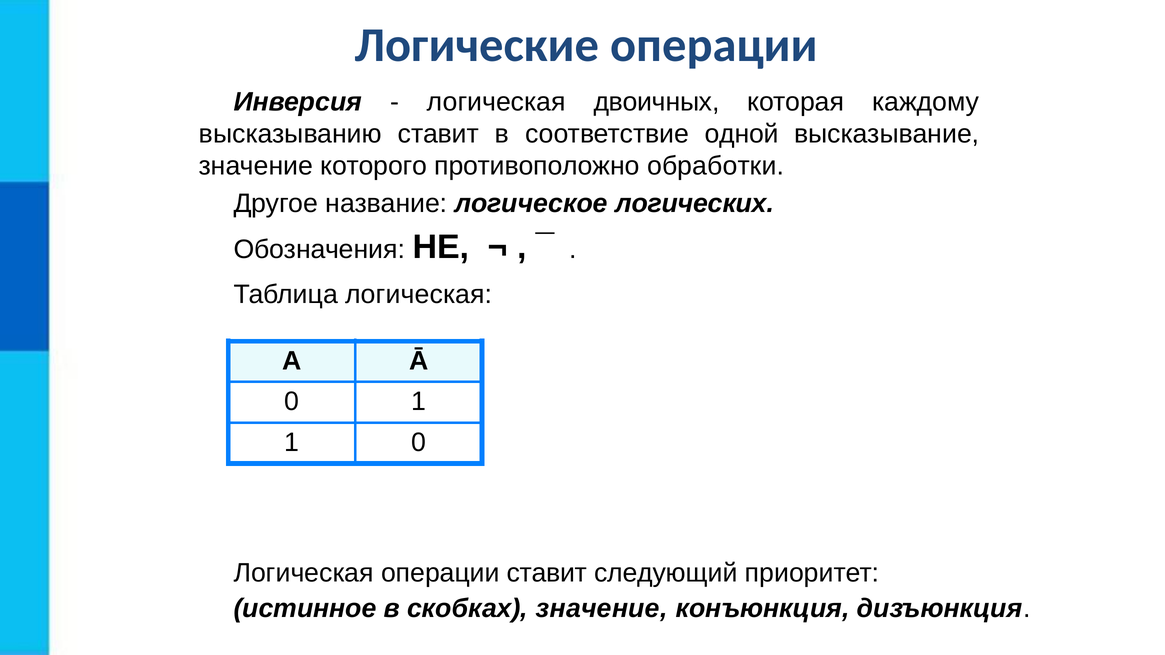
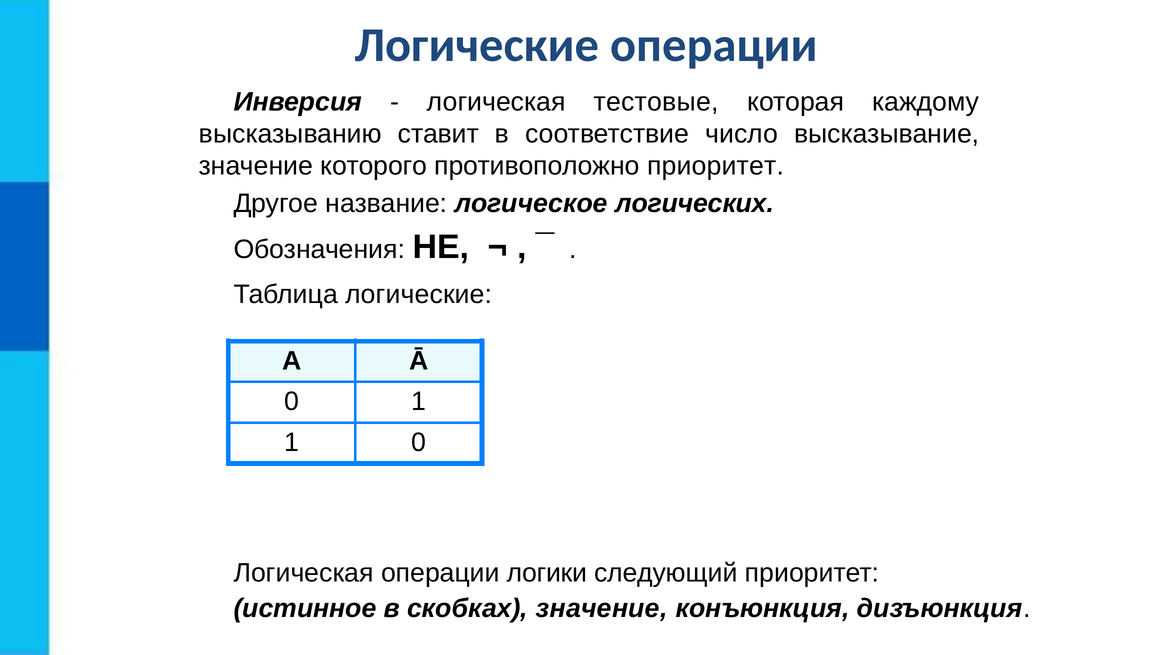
двоичных: двоичных -> тестовые
одной: одной -> число
противоположно обработки: обработки -> приоритет
Таблица логическая: логическая -> логические
операции ставит: ставит -> логики
